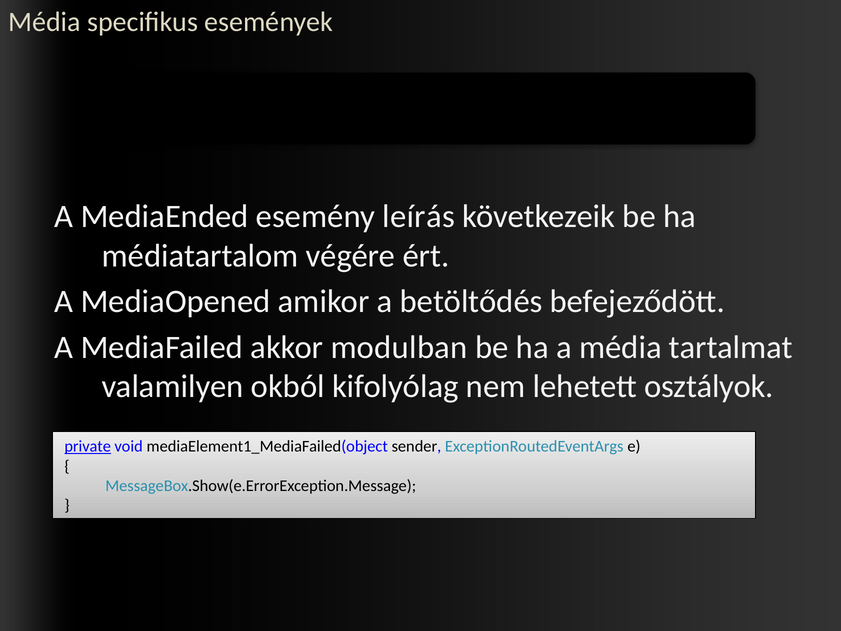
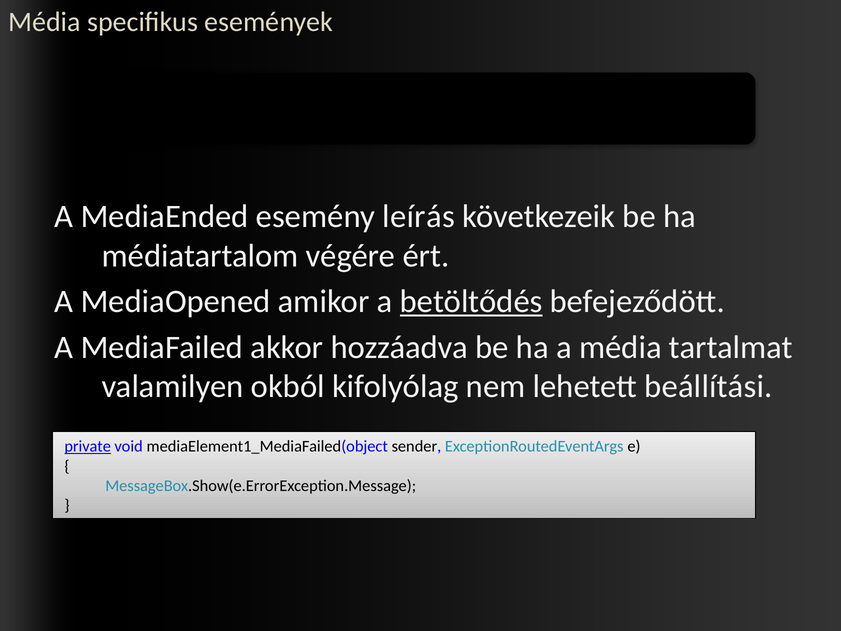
betöltődés underline: none -> present
modulban: modulban -> hozzáadva
osztályok: osztályok -> beállítási
